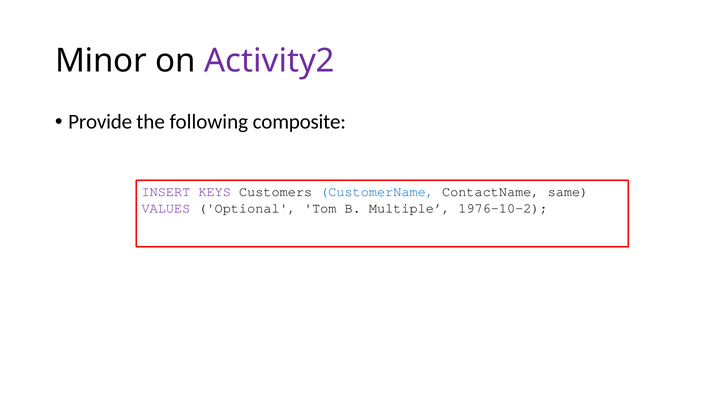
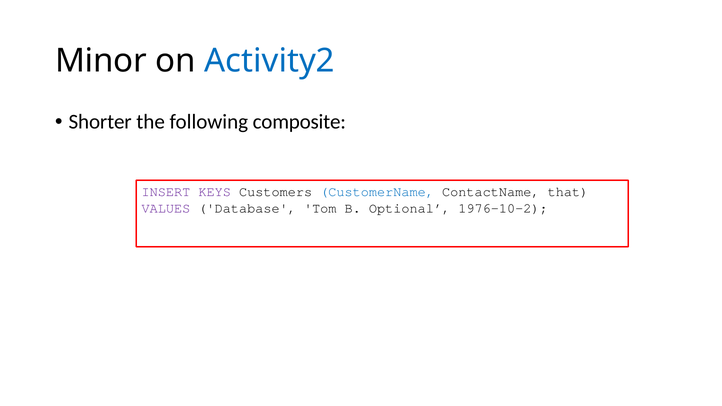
Activity2 colour: purple -> blue
Provide: Provide -> Shorter
same: same -> that
Optional: Optional -> Database
Multiple: Multiple -> Optional
